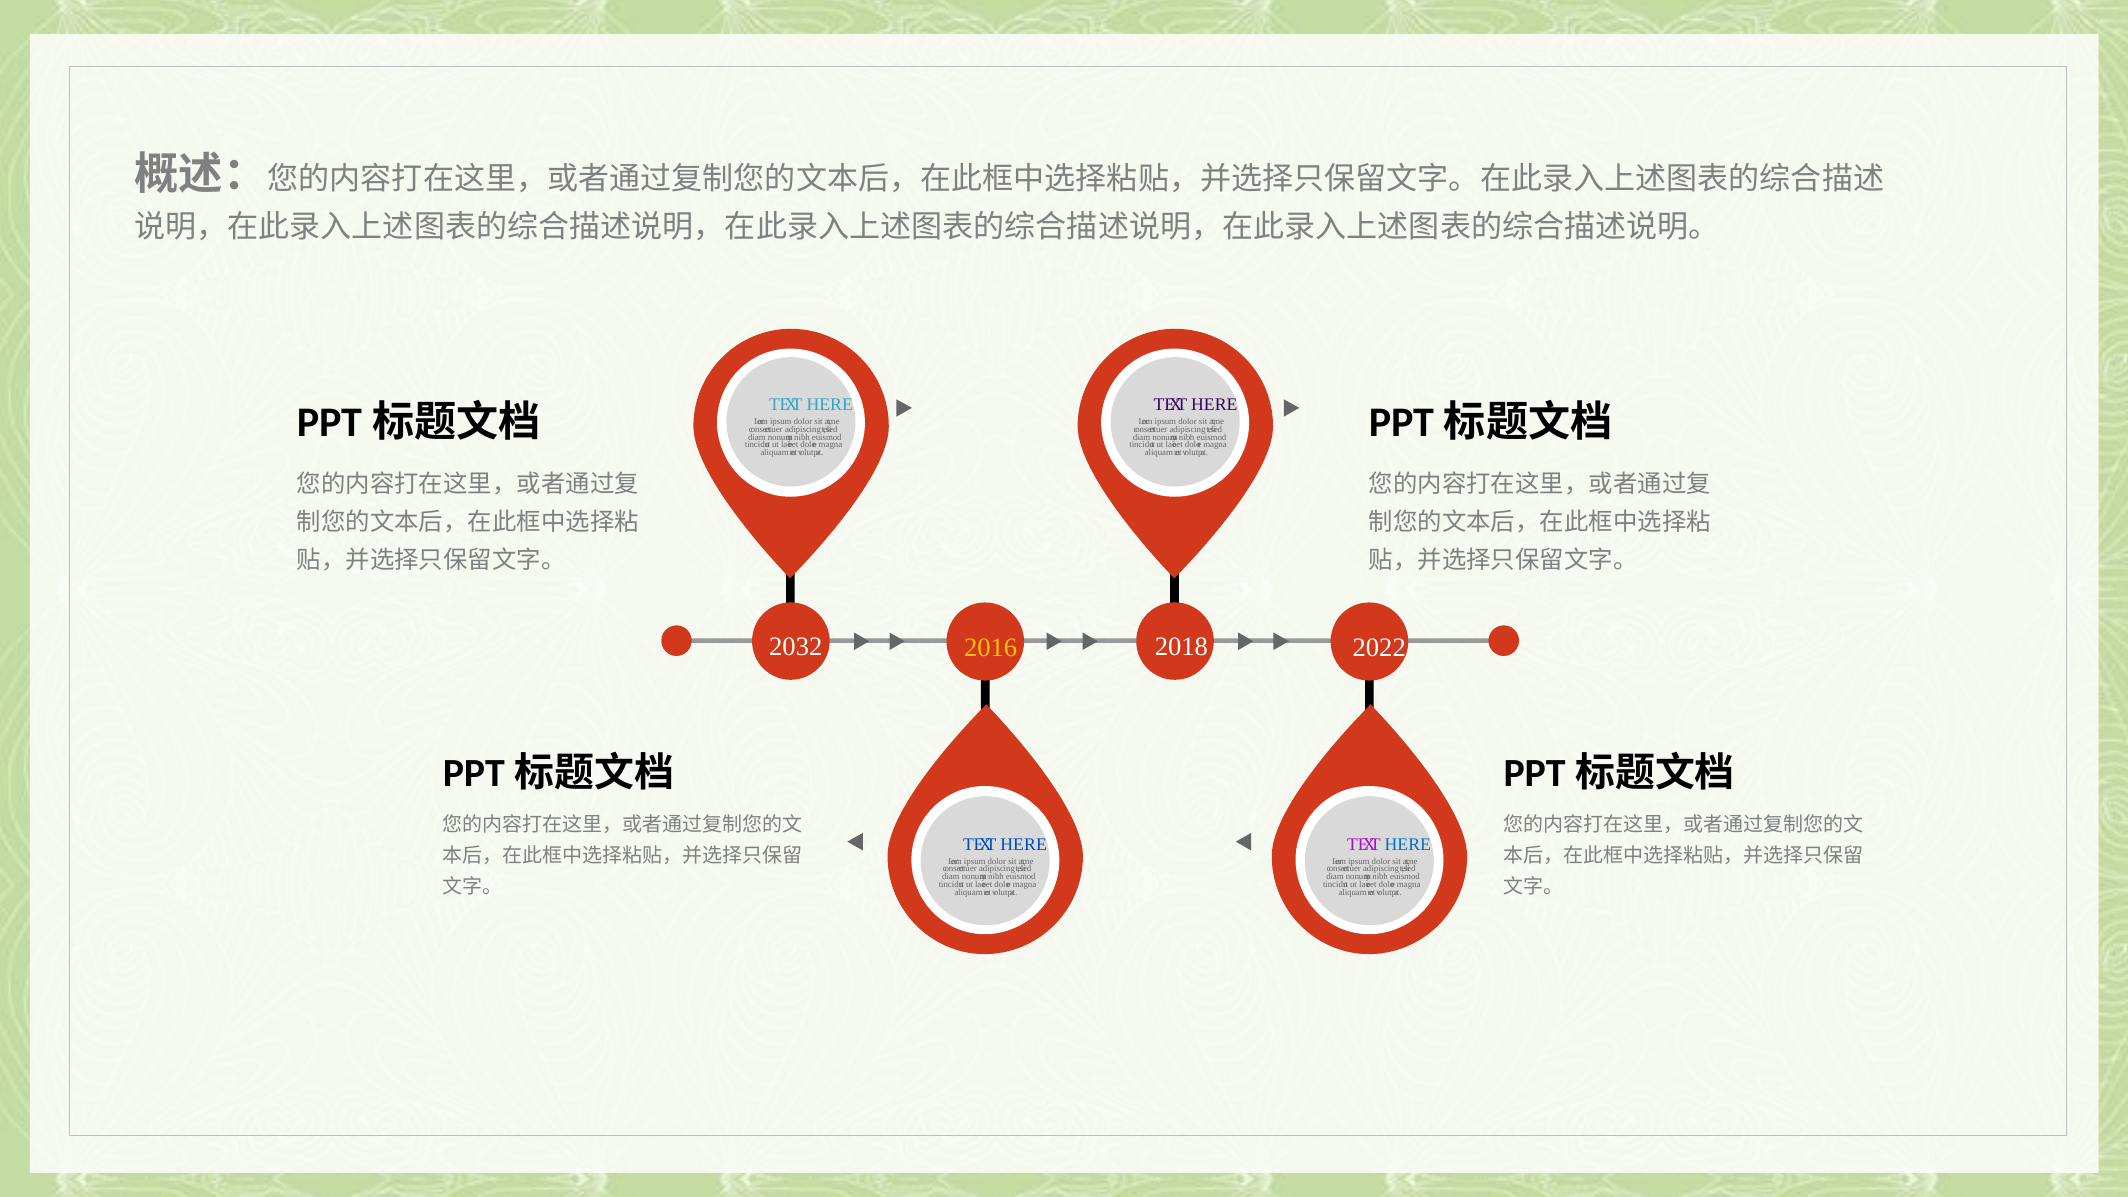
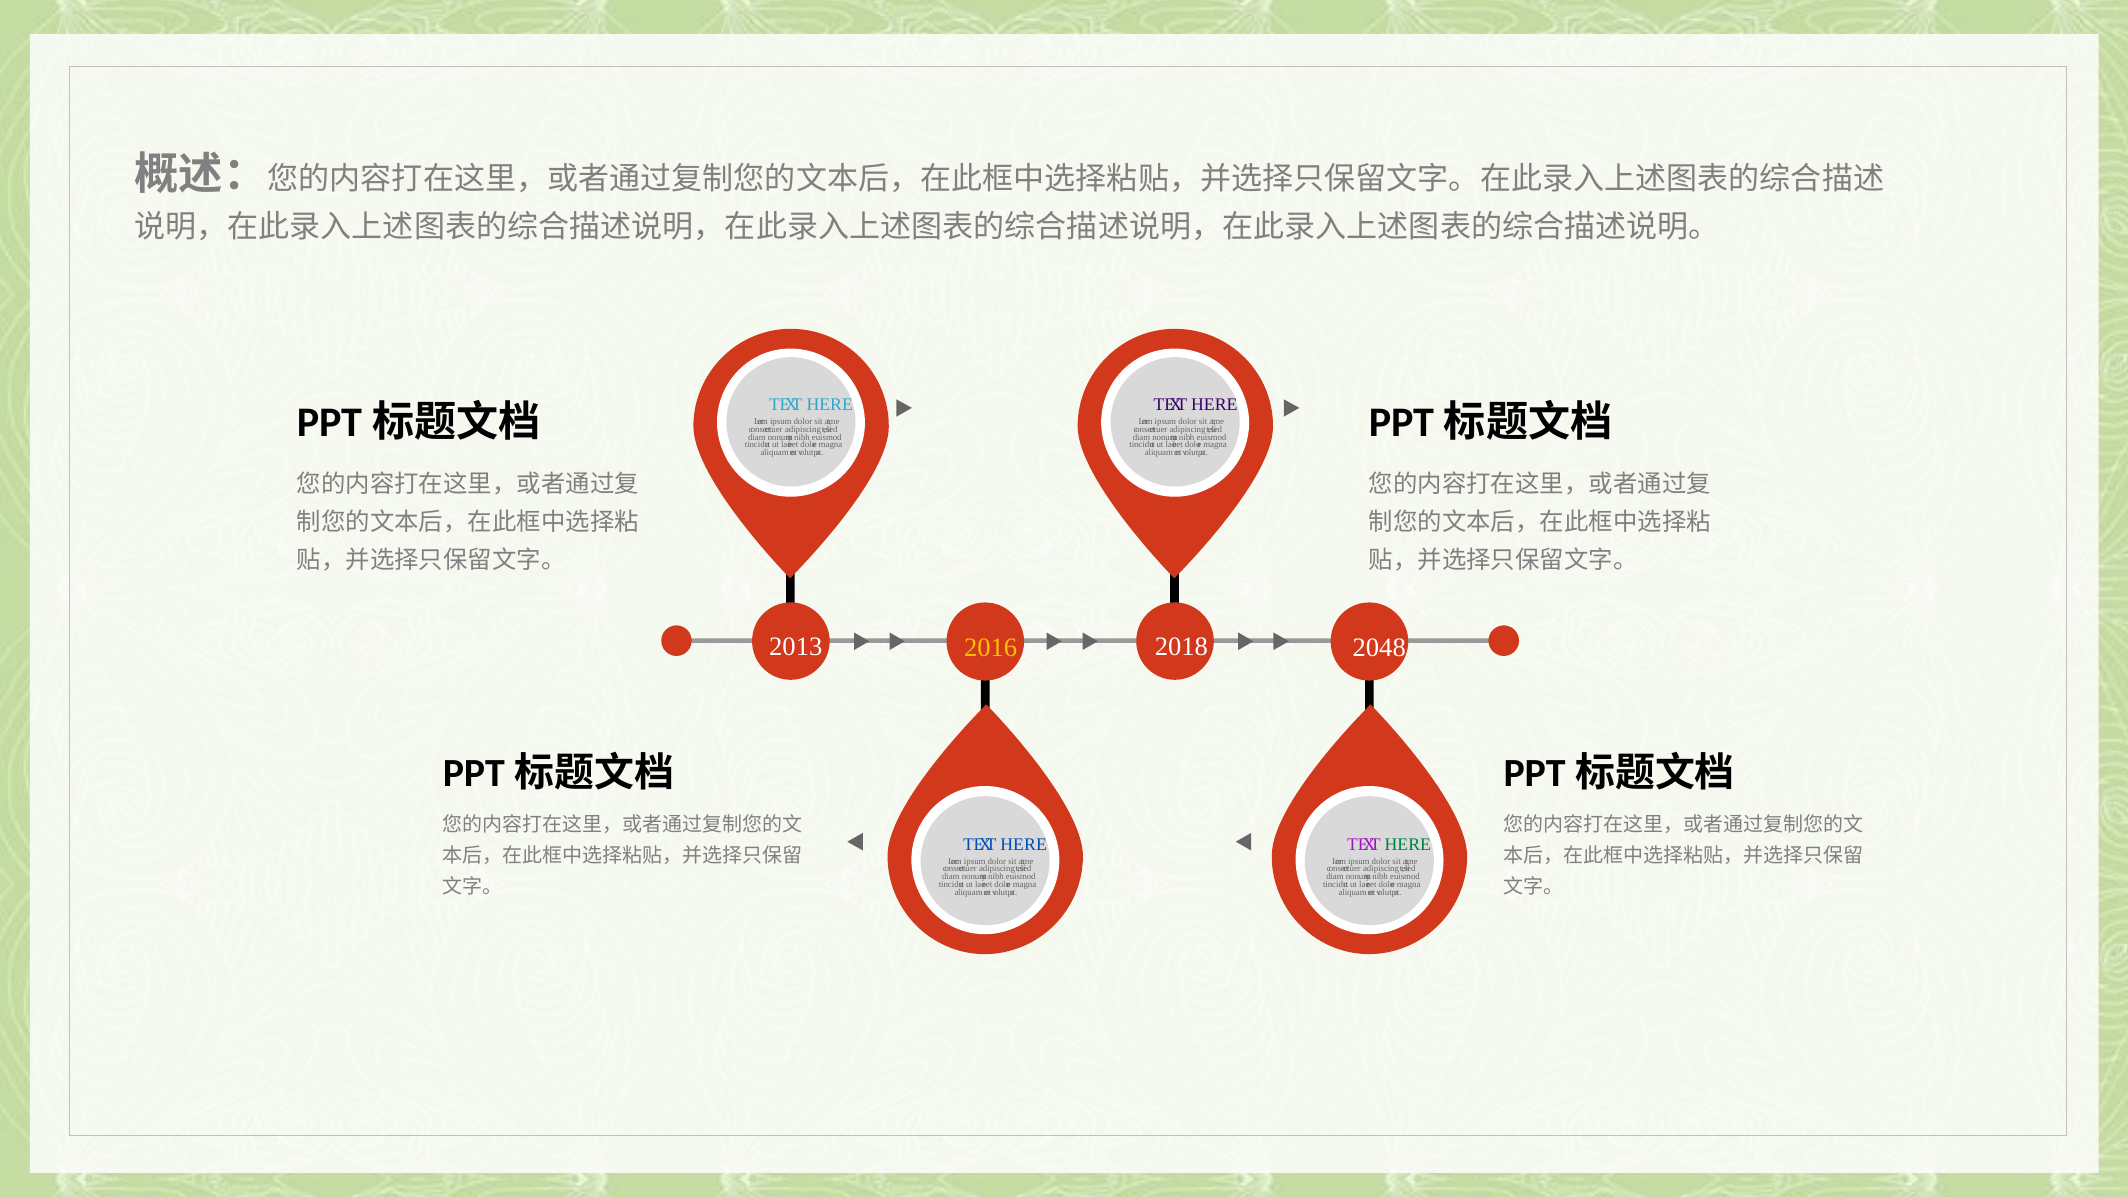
2032: 2032 -> 2013
2022: 2022 -> 2048
HERE at (1408, 844) colour: blue -> green
